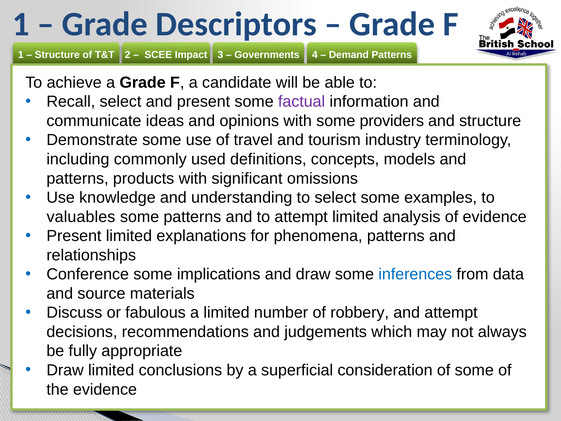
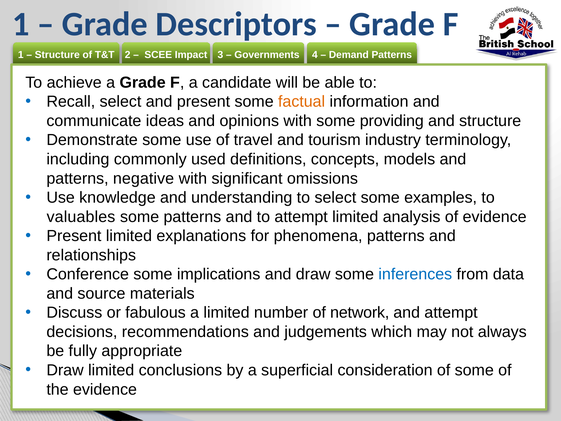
factual colour: purple -> orange
providers: providers -> providing
products: products -> negative
robbery: robbery -> network
